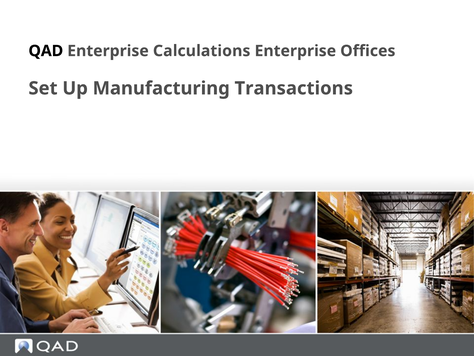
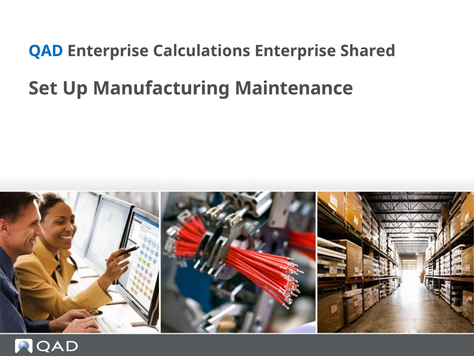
QAD colour: black -> blue
Offices: Offices -> Shared
Transactions: Transactions -> Maintenance
